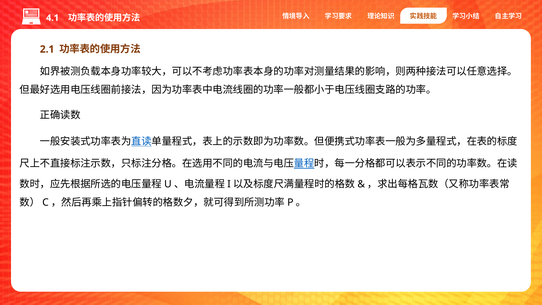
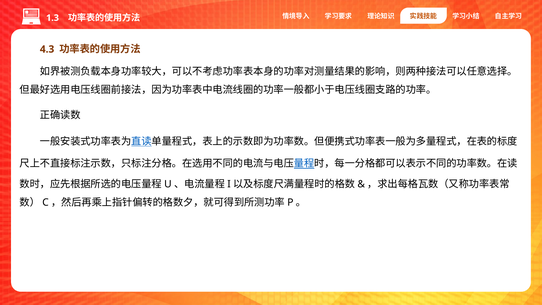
4.1: 4.1 -> 1.3
2.1: 2.1 -> 4.3
